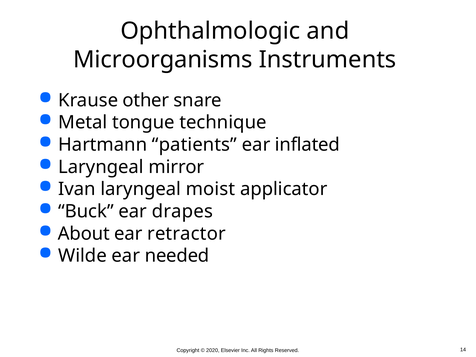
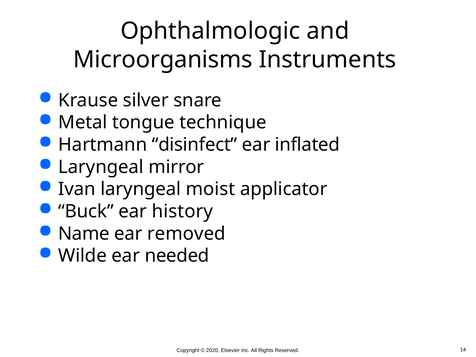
other: other -> silver
patients: patients -> disinfect
drapes: drapes -> history
About: About -> Name
retractor: retractor -> removed
